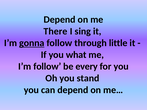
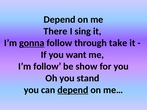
little: little -> take
what: what -> want
every: every -> show
depend at (73, 90) underline: none -> present
